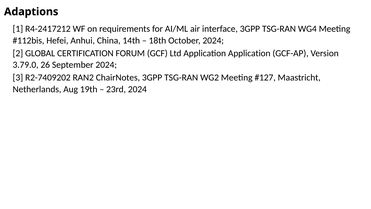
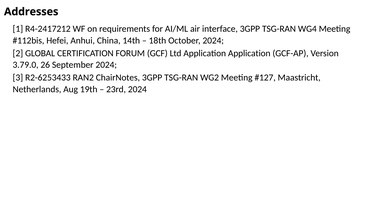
Adaptions: Adaptions -> Addresses
R2-7409202: R2-7409202 -> R2-6253433
